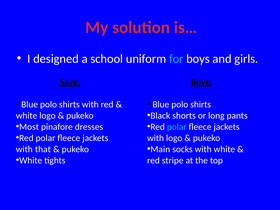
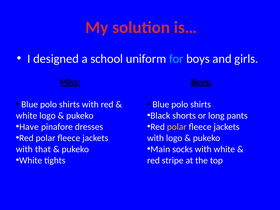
Save: Save -> Miss
Most: Most -> Have
polar at (177, 127) colour: light blue -> yellow
